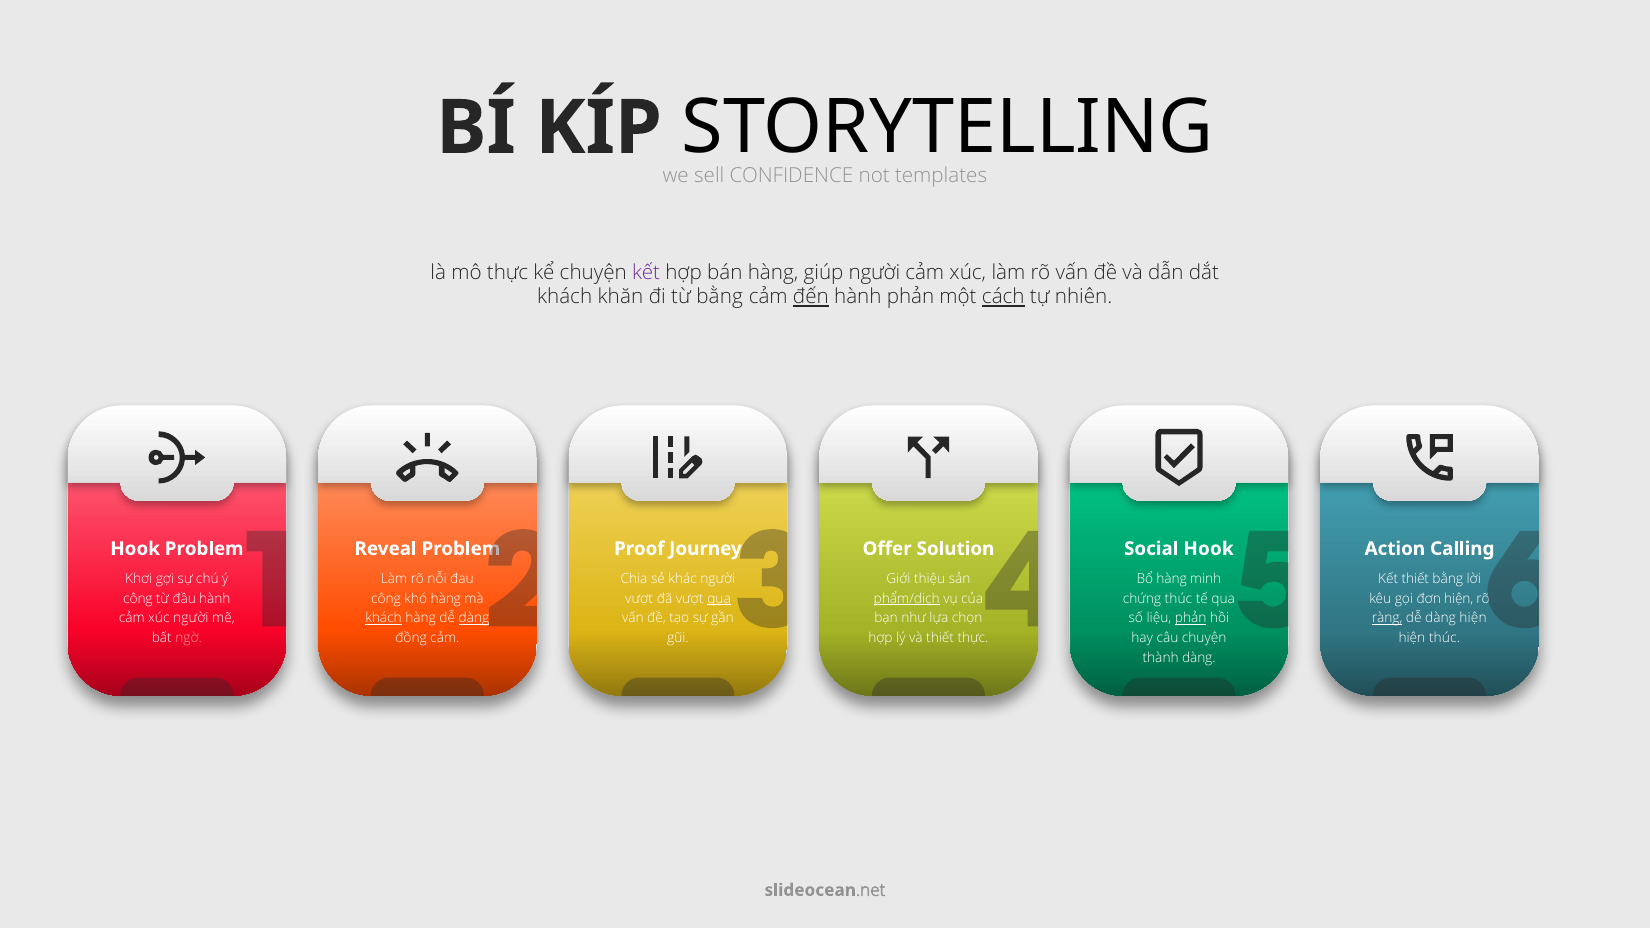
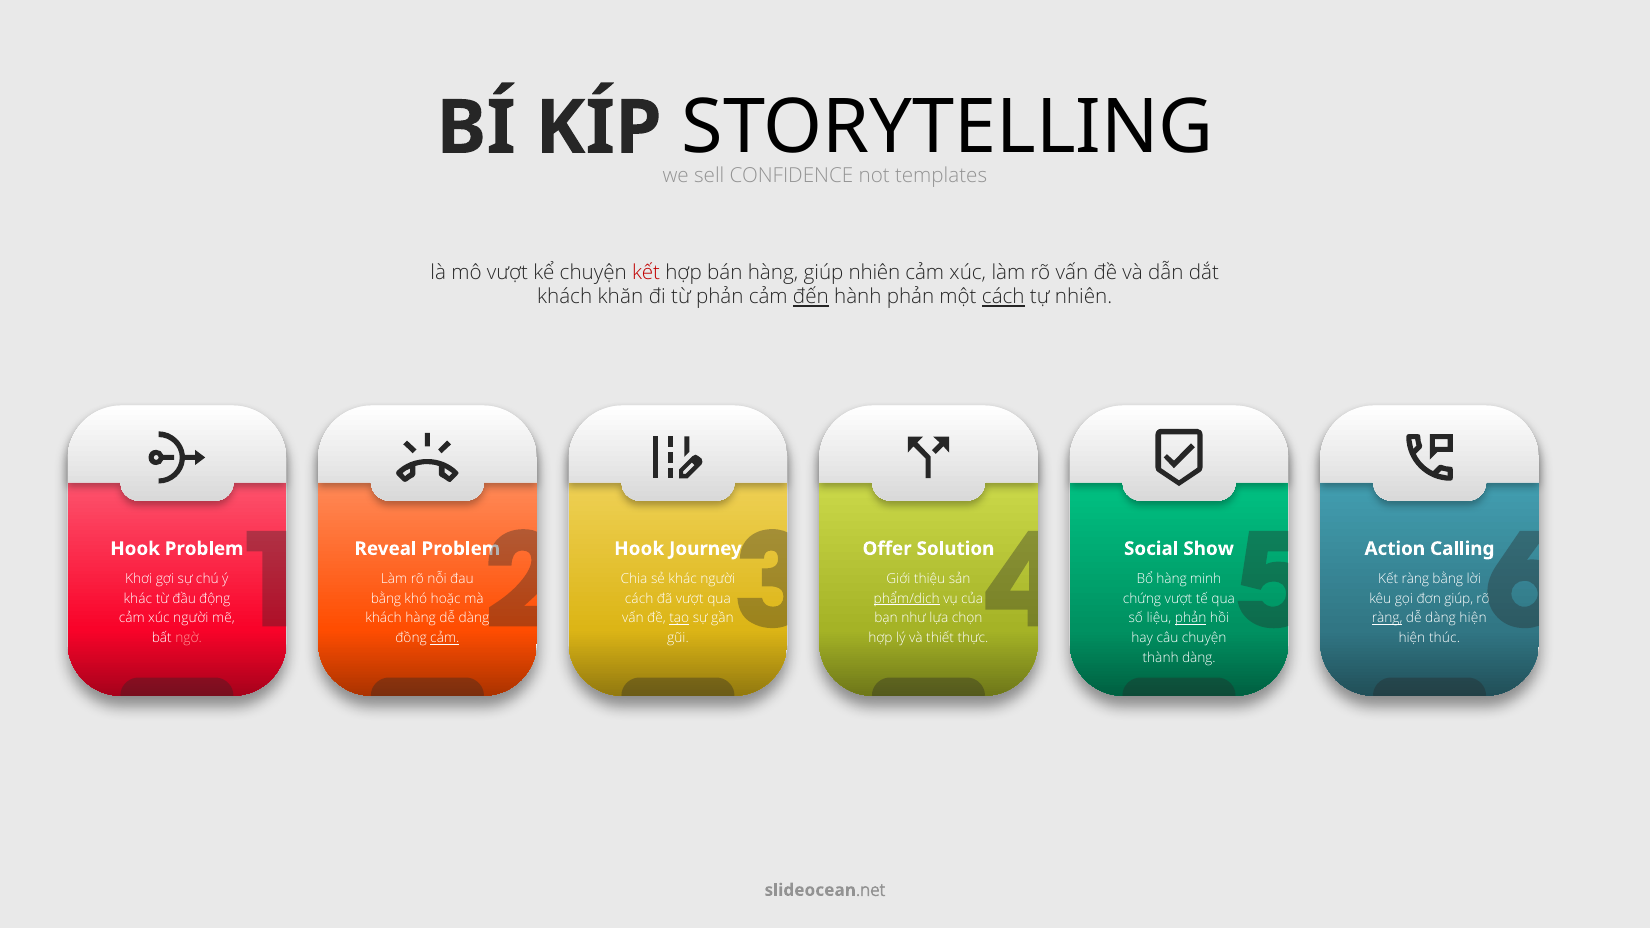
mô thực: thực -> vượt
kết at (646, 272) colour: purple -> red
giúp người: người -> nhiên
từ bằng: bằng -> phản
Proof at (639, 549): Proof -> Hook
Social Hook: Hook -> Show
Kết thiết: thiết -> ràng
công at (138, 599): công -> khác
đầu hành: hành -> động
công at (386, 599): công -> bằng
khó hàng: hàng -> hoặc
vượt at (639, 599): vượt -> cách
qua at (719, 599) underline: present -> none
chứng thúc: thúc -> vượt
đơn hiện: hiện -> giúp
khách at (384, 618) underline: present -> none
dàng at (474, 618) underline: present -> none
tạo underline: none -> present
cảm at (445, 638) underline: none -> present
